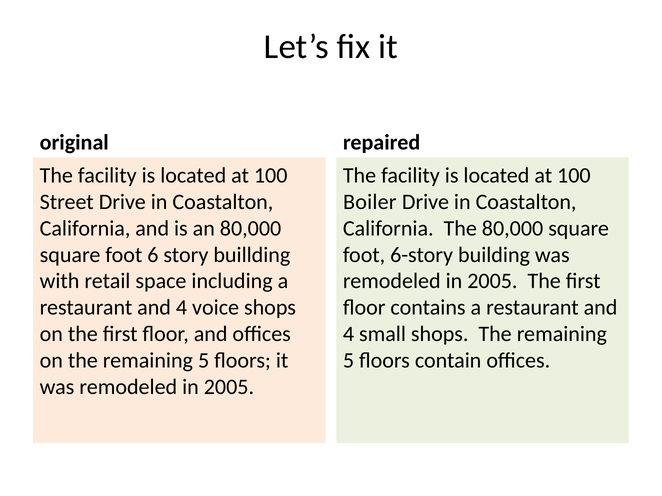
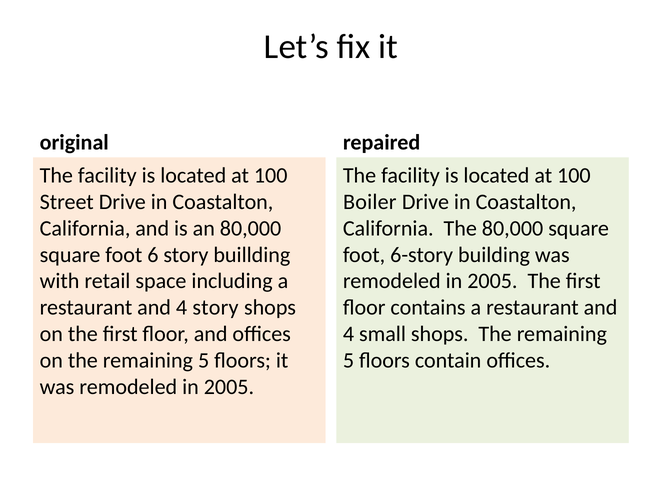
4 voice: voice -> story
